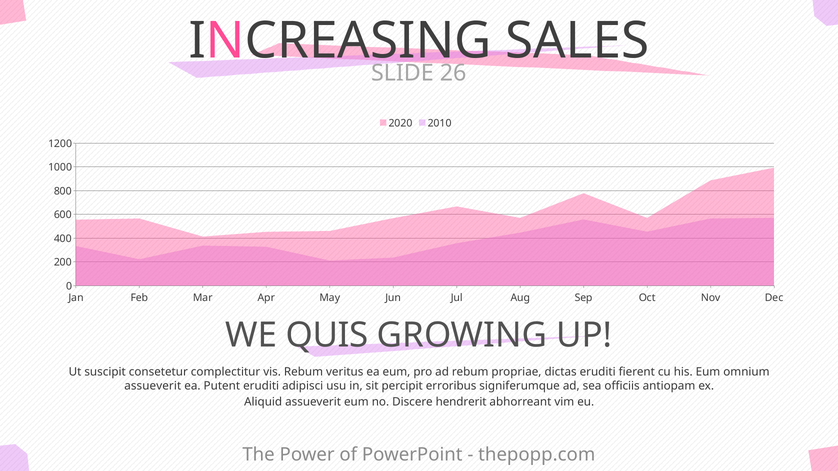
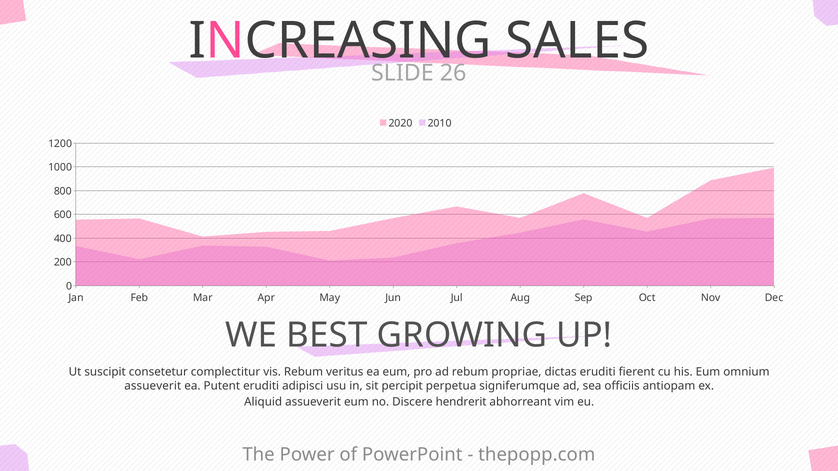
QUIS: QUIS -> BEST
erroribus: erroribus -> perpetua
